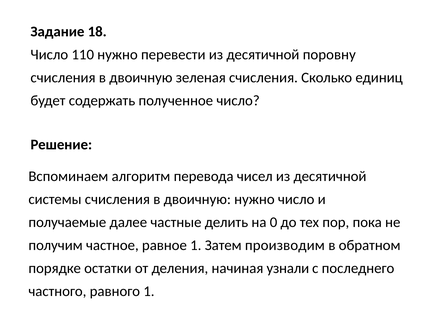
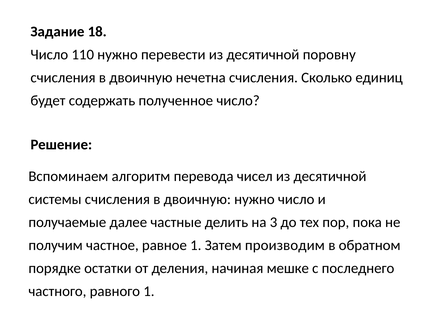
зеленая: зеленая -> нечетна
0: 0 -> 3
узнали: узнали -> мешке
